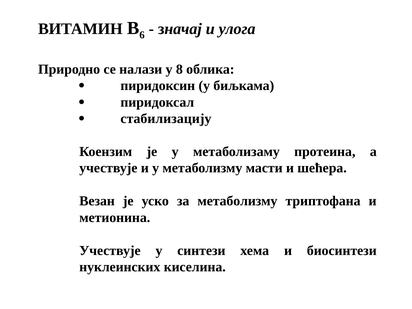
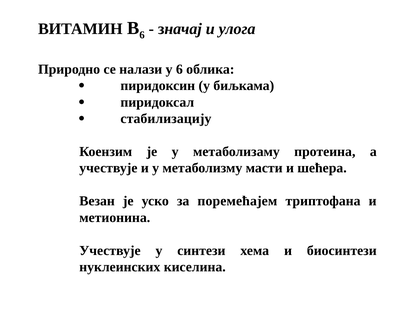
у 8: 8 -> 6
за метаболизму: метаболизму -> поремећајем
